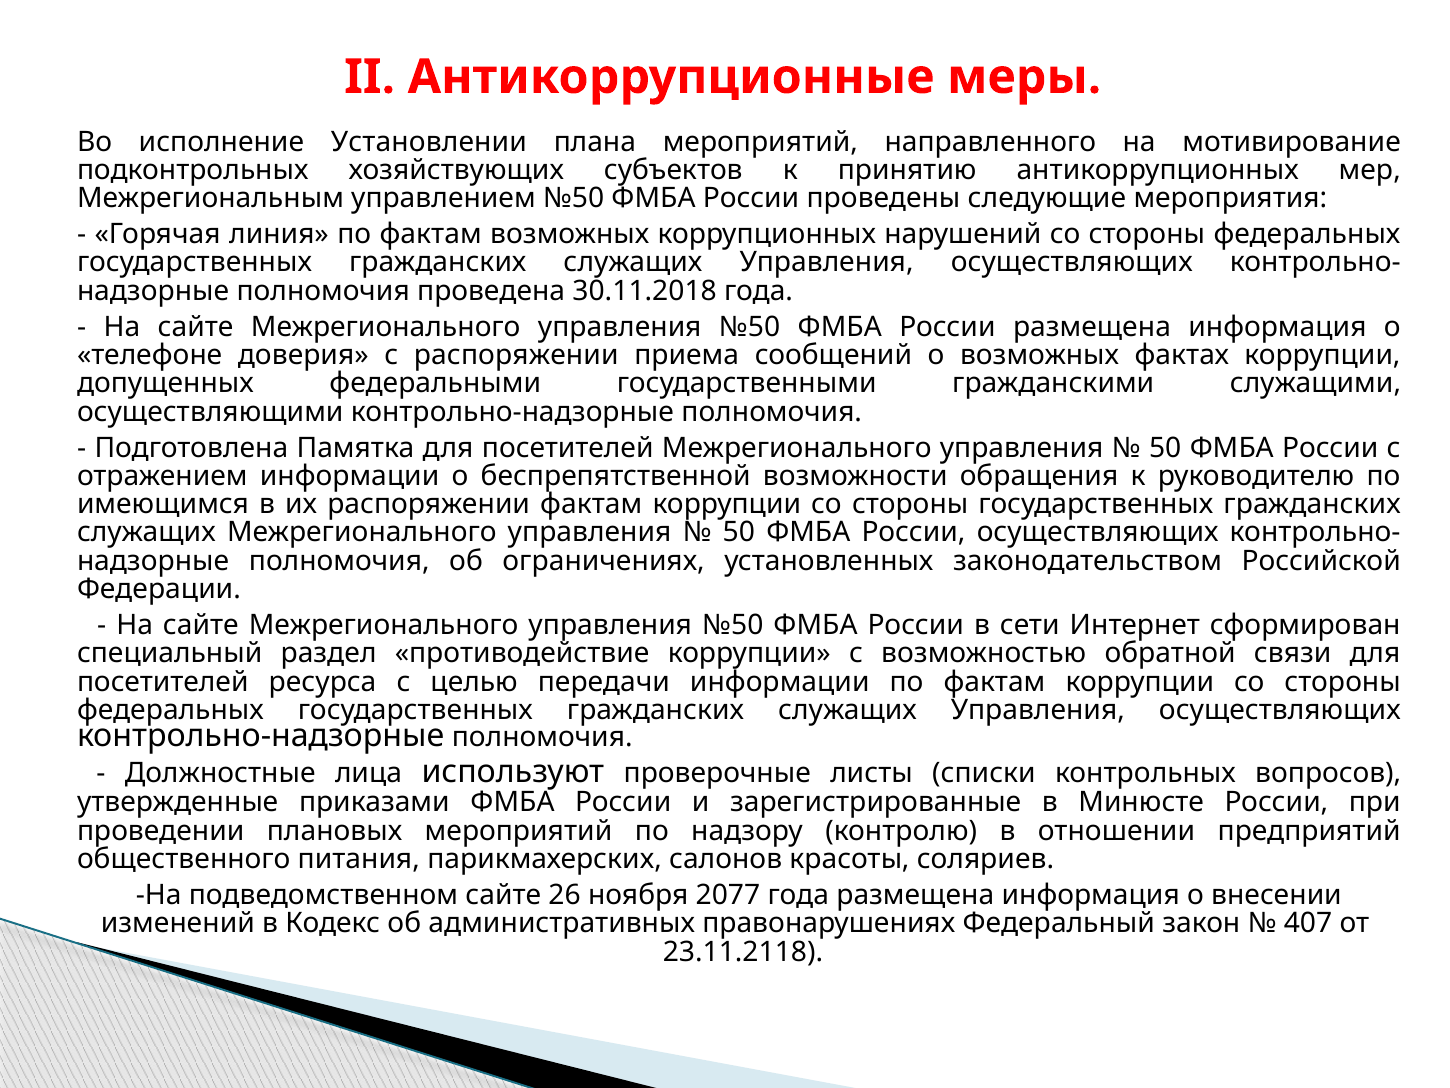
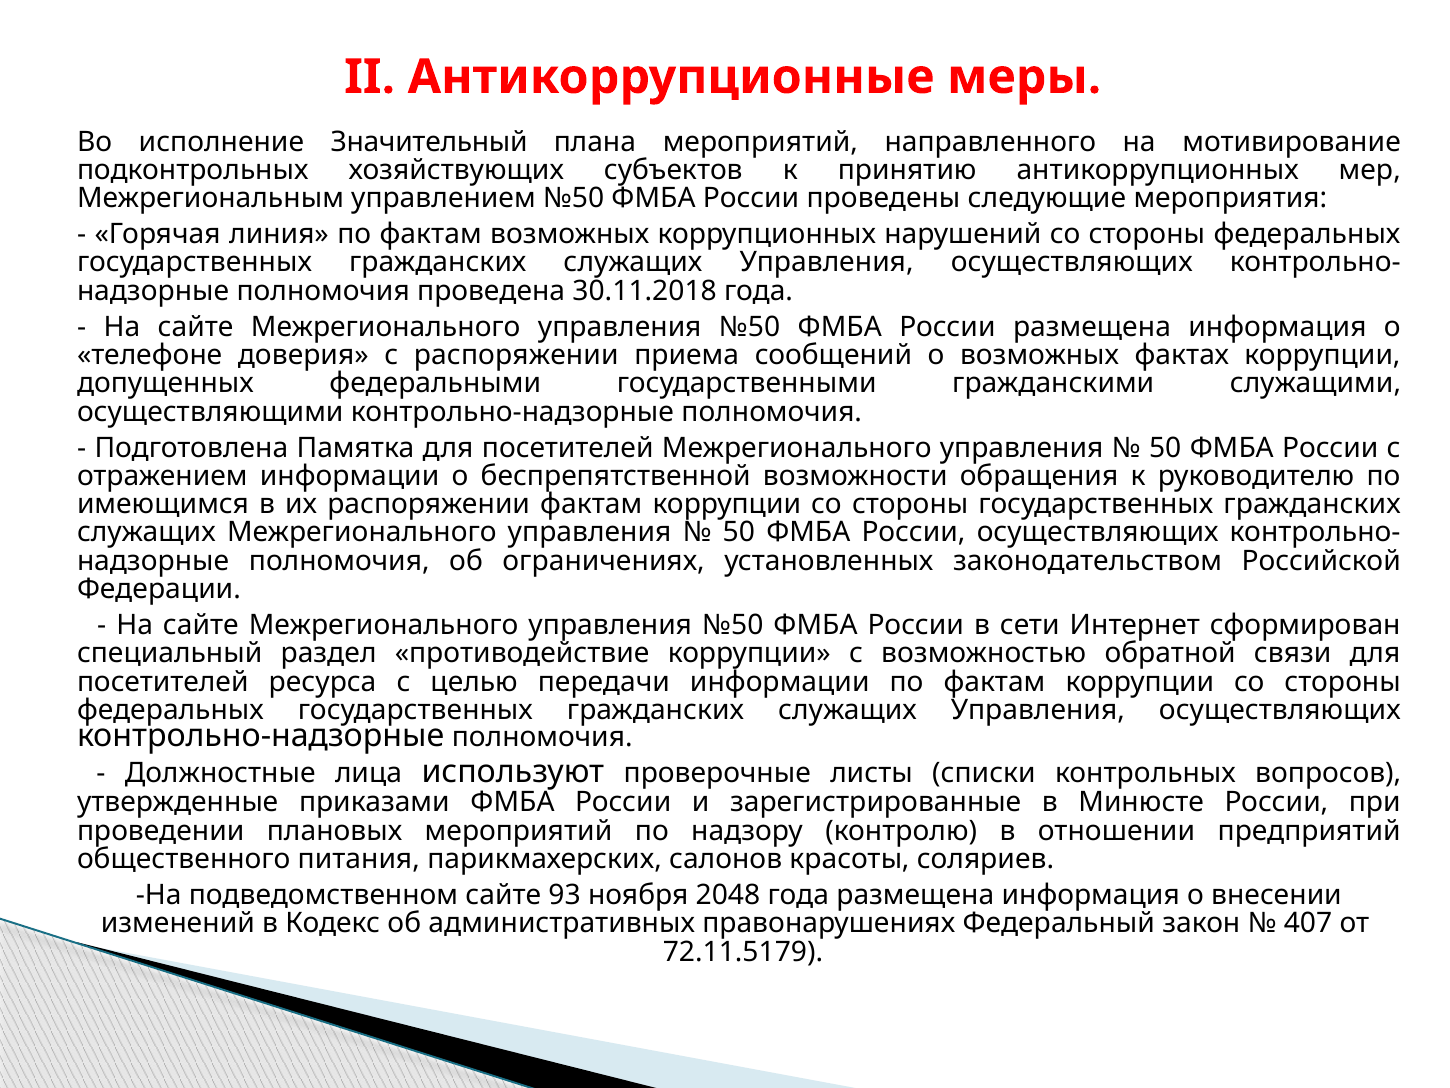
Установлении: Установлении -> Значительный
26: 26 -> 93
2077: 2077 -> 2048
23.11.2118: 23.11.2118 -> 72.11.5179
